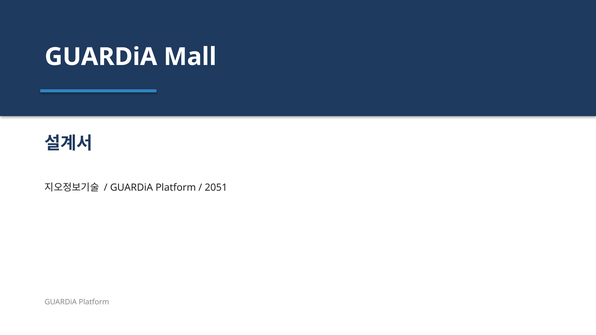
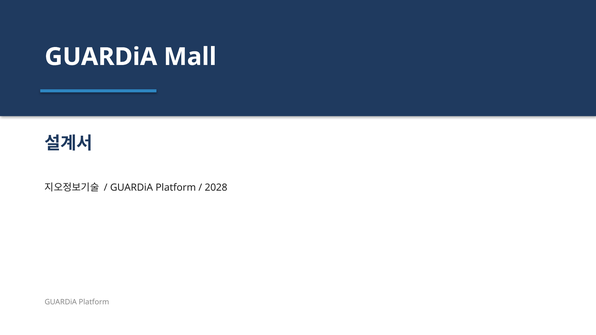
2051: 2051 -> 2028
